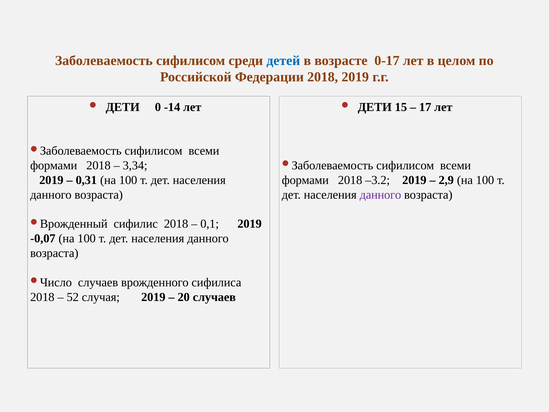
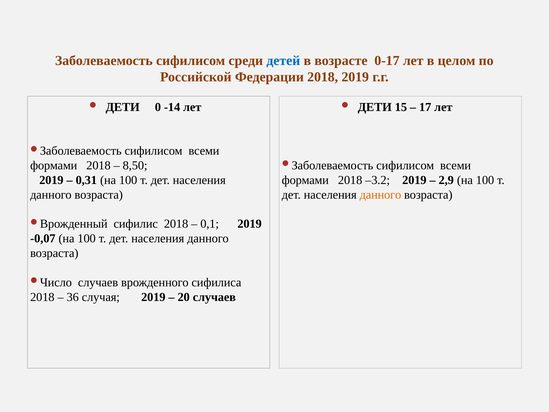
3,34: 3,34 -> 8,50
данного at (380, 195) colour: purple -> orange
52: 52 -> 36
